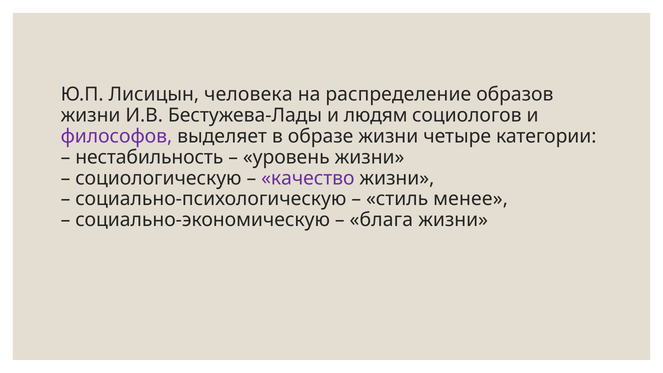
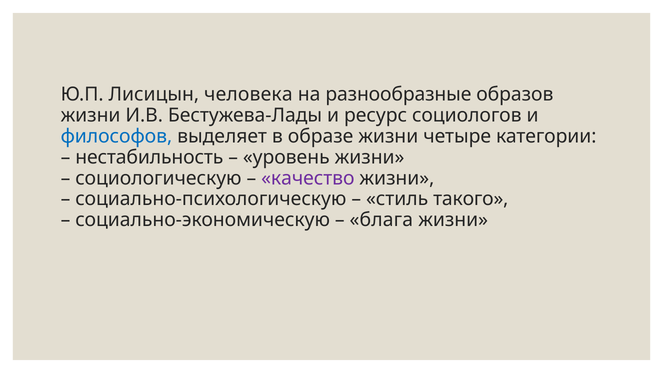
распределение: распределение -> разнообразные
людям: людям -> ресурс
философов colour: purple -> blue
менее: менее -> такого
